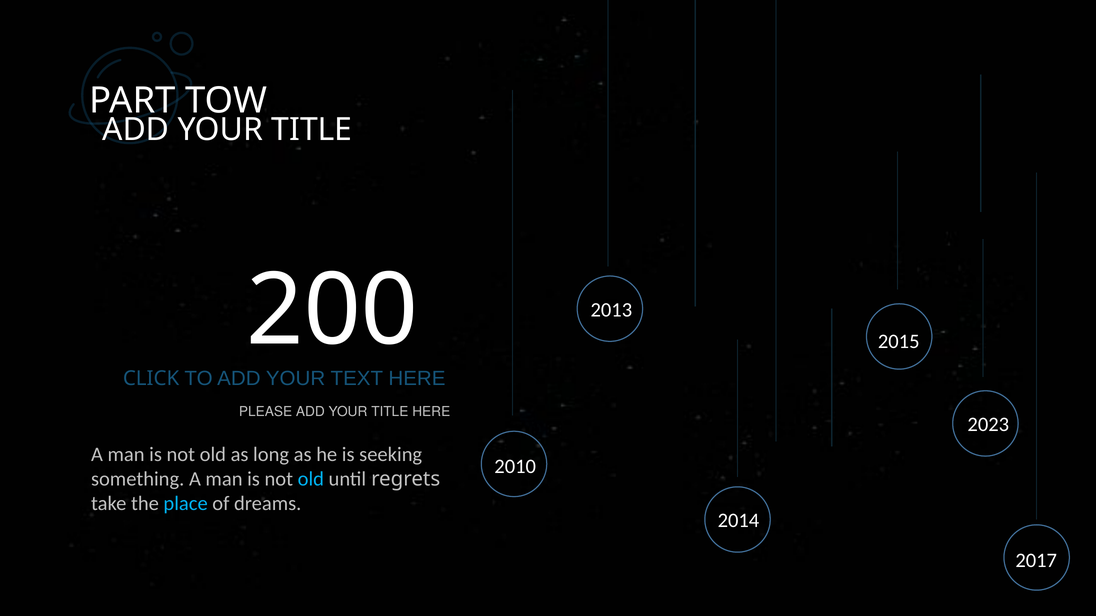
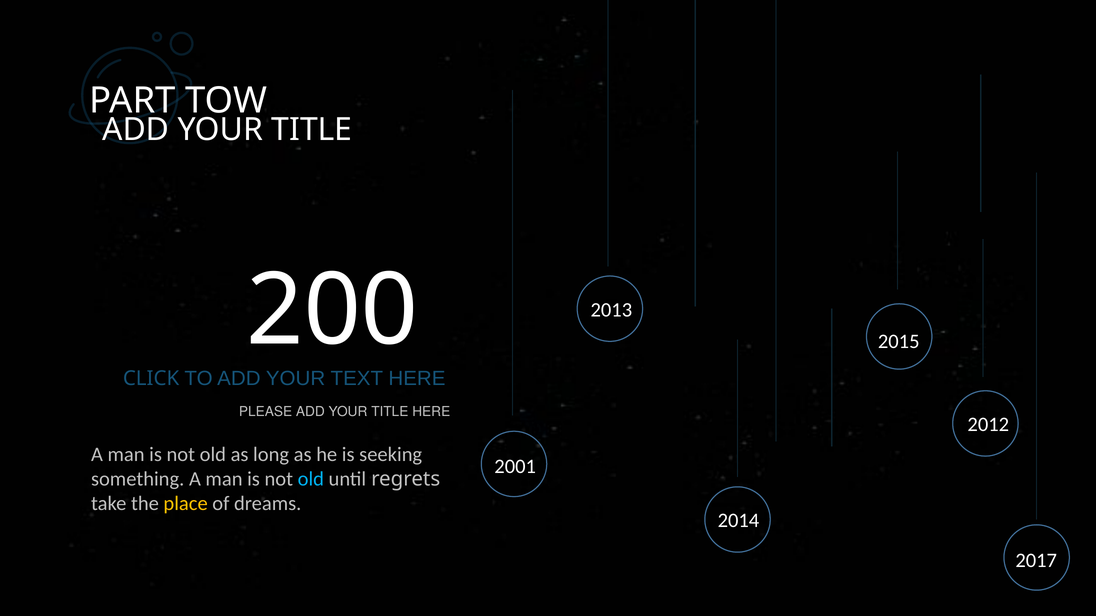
2023: 2023 -> 2012
2010: 2010 -> 2001
place colour: light blue -> yellow
